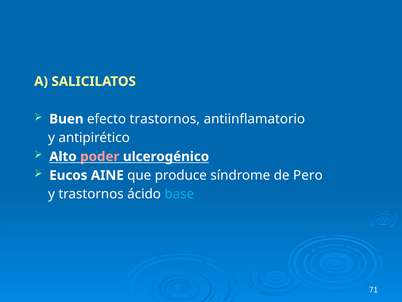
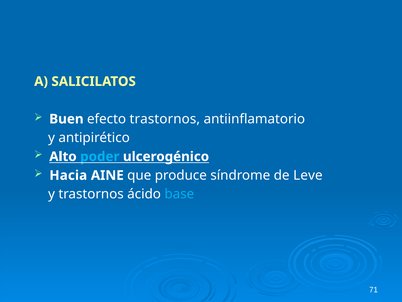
poder colour: pink -> light blue
Eucos: Eucos -> Hacia
Pero: Pero -> Leve
